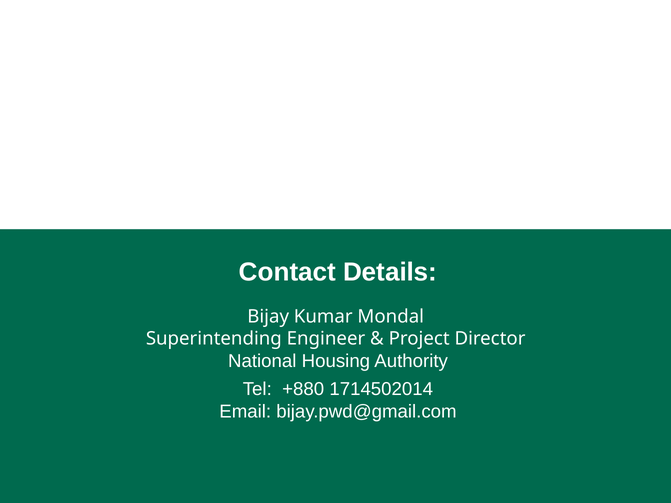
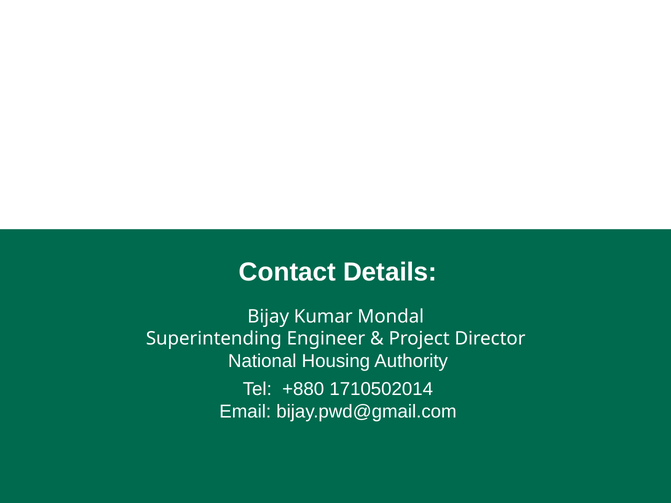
1714502014: 1714502014 -> 1710502014
